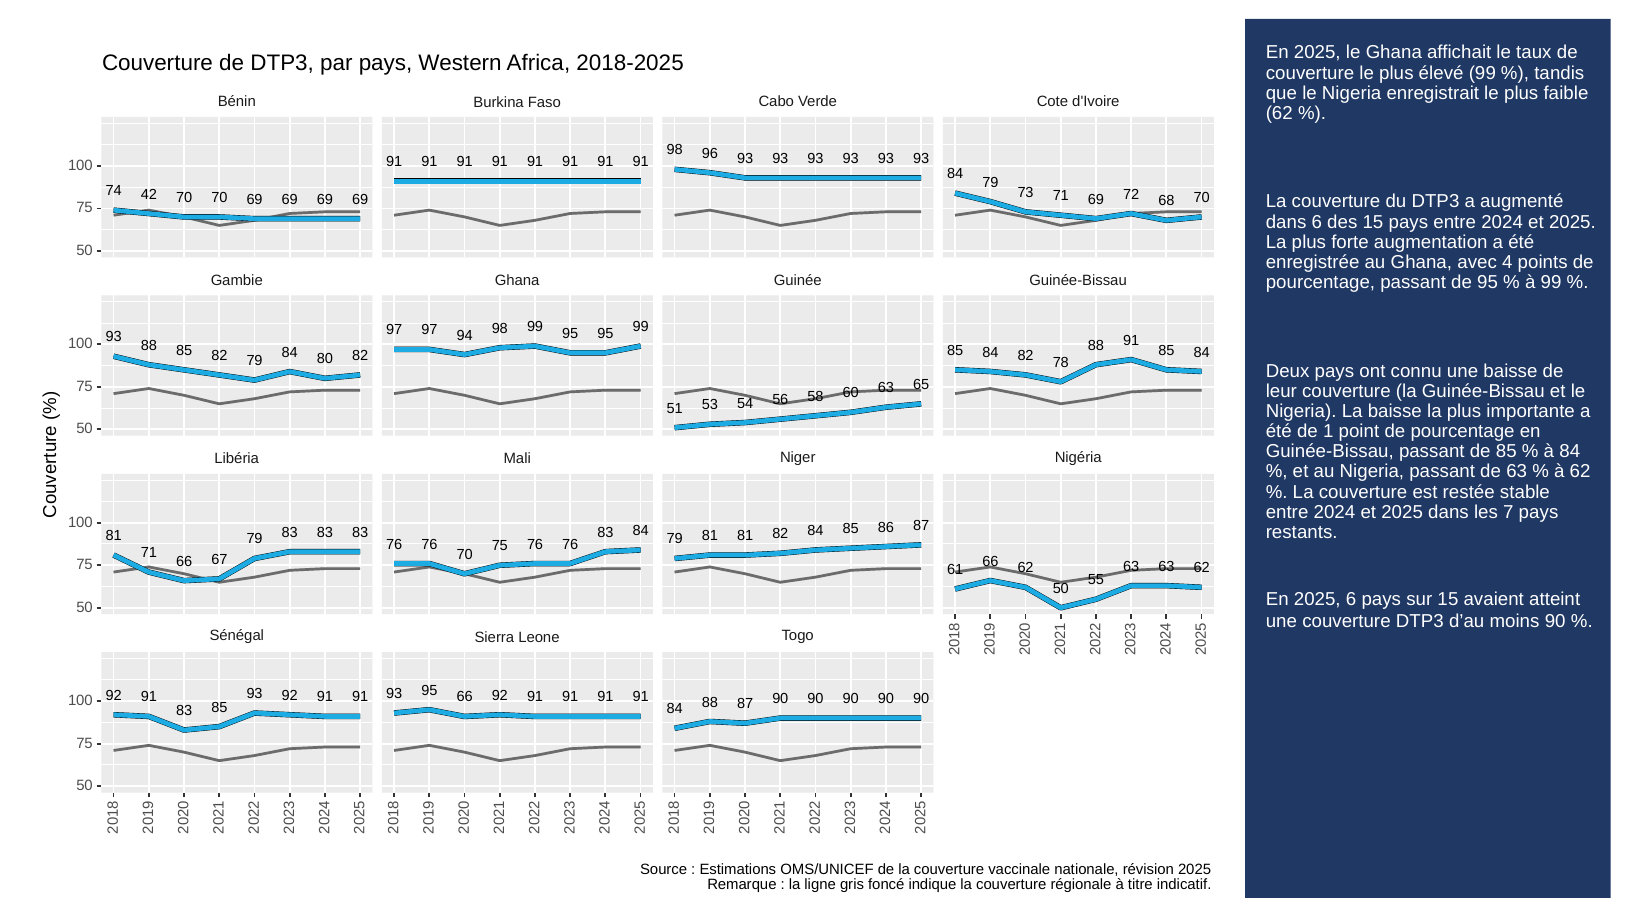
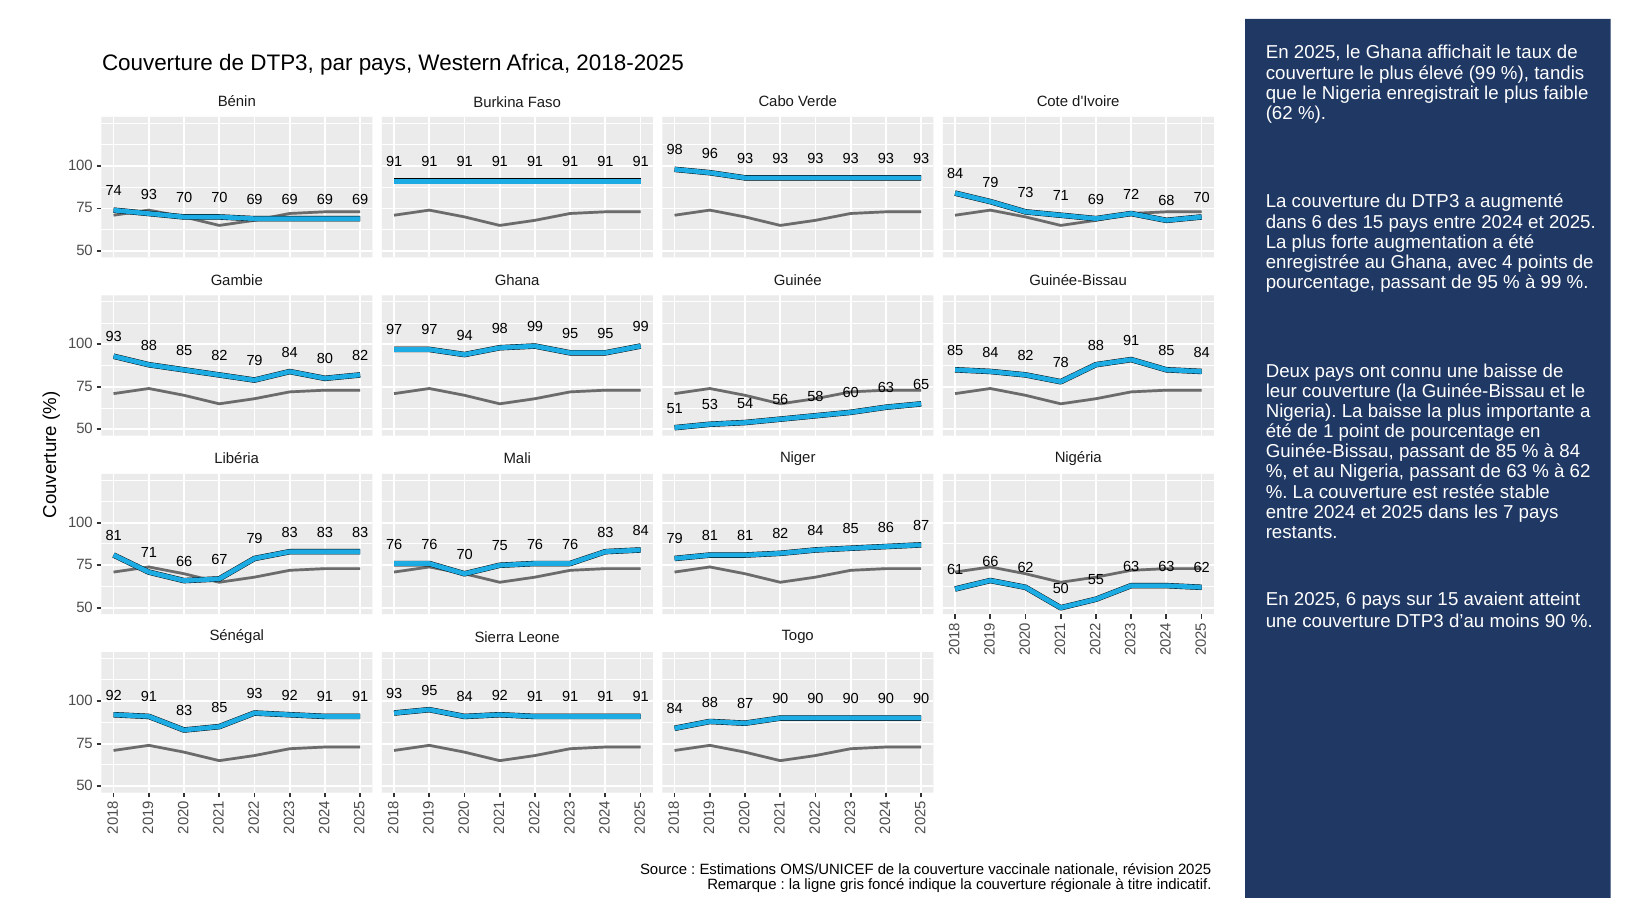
74 42: 42 -> 93
95 66: 66 -> 84
